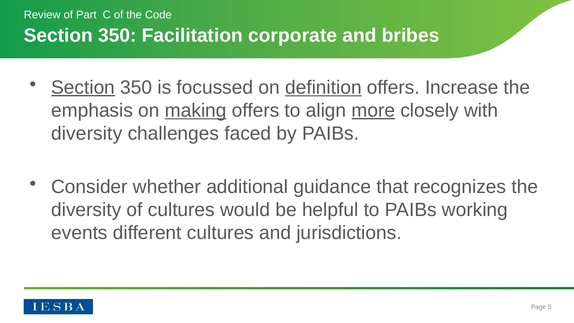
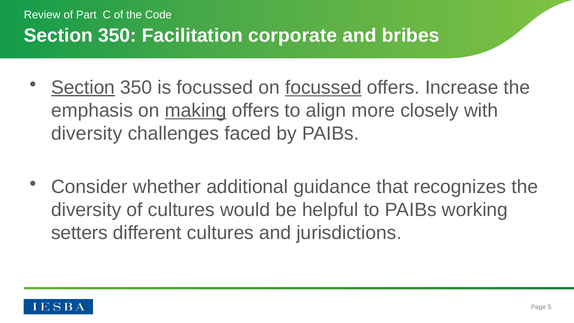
on definition: definition -> focussed
more underline: present -> none
events: events -> setters
